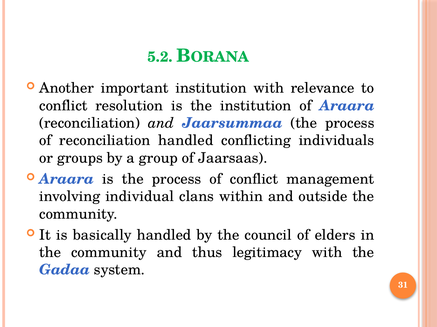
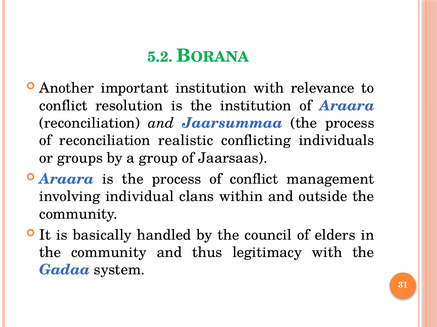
reconciliation handled: handled -> realistic
